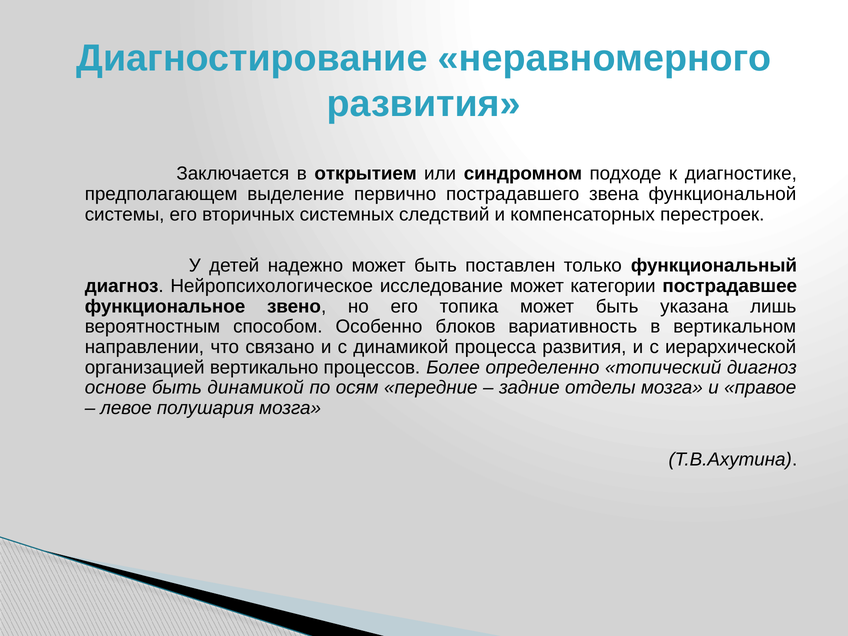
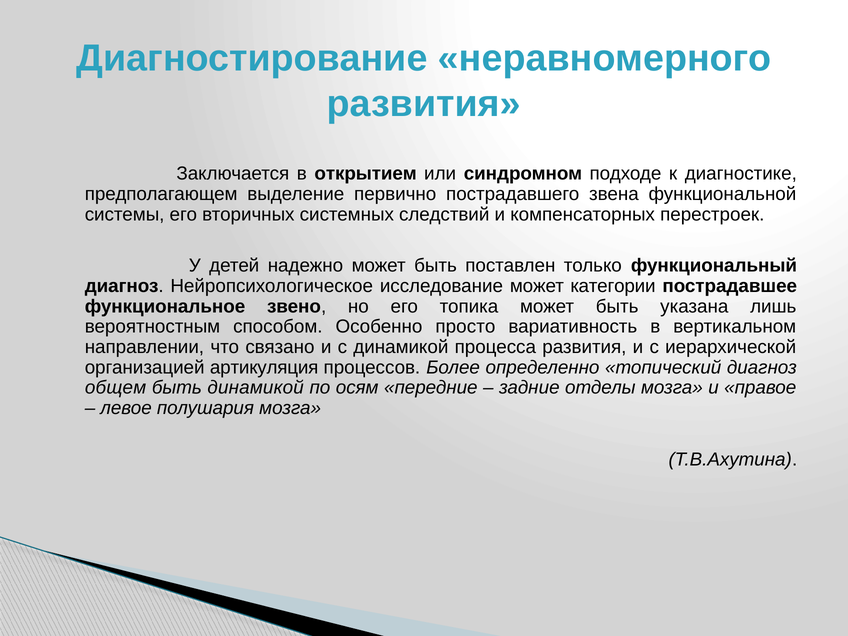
блоков: блоков -> просто
вертикально: вертикально -> артикуляция
основе: основе -> общем
